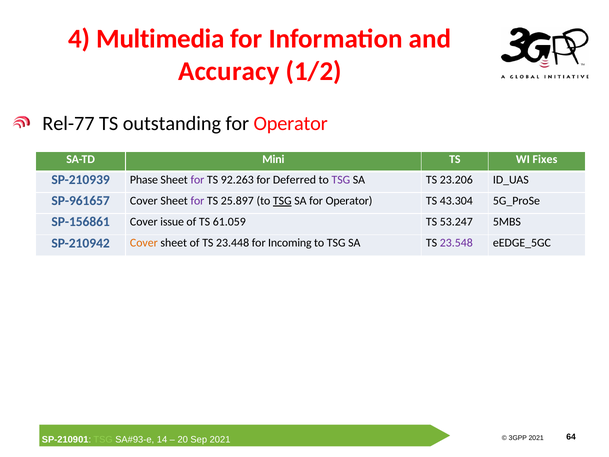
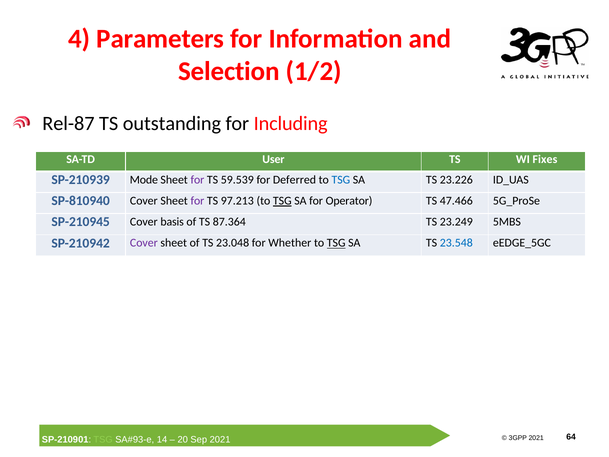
Multimedia: Multimedia -> Parameters
Accuracy: Accuracy -> Selection
Rel-77: Rel-77 -> Rel-87
Operator at (291, 124): Operator -> Including
Mini: Mini -> User
Phase: Phase -> Mode
92.263: 92.263 -> 59.539
TSG at (341, 180) colour: purple -> blue
23.206: 23.206 -> 23.226
SP-961657: SP-961657 -> SP-810940
25.897: 25.897 -> 97.213
43.304: 43.304 -> 47.466
SP-156861: SP-156861 -> SP-210945
issue: issue -> basis
61.059: 61.059 -> 87.364
53.247: 53.247 -> 23.249
Cover at (144, 243) colour: orange -> purple
23.448: 23.448 -> 23.048
Incoming: Incoming -> Whether
TSG at (336, 243) underline: none -> present
23.548 colour: purple -> blue
